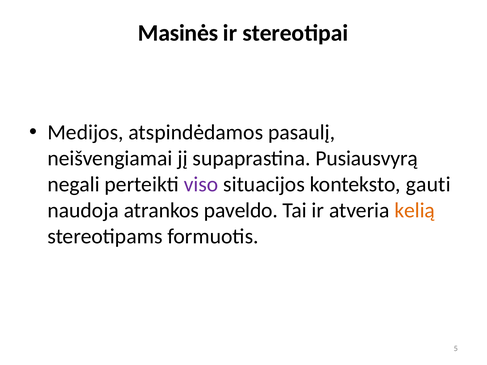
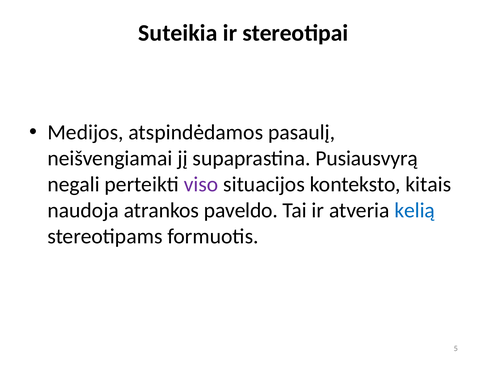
Masinės: Masinės -> Suteikia
gauti: gauti -> kitais
kelią colour: orange -> blue
